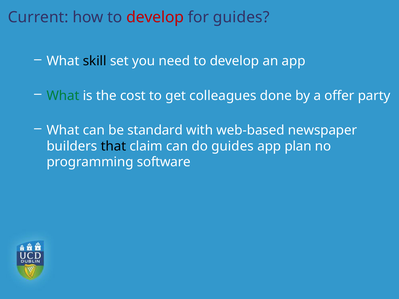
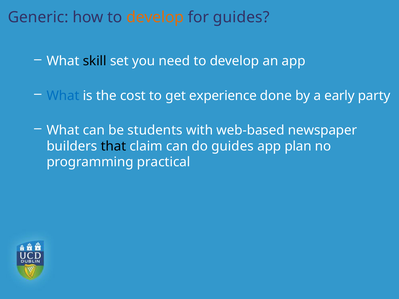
Current: Current -> Generic
develop at (155, 17) colour: red -> orange
What at (63, 96) colour: green -> blue
colleagues: colleagues -> experience
offer: offer -> early
standard: standard -> students
software: software -> practical
